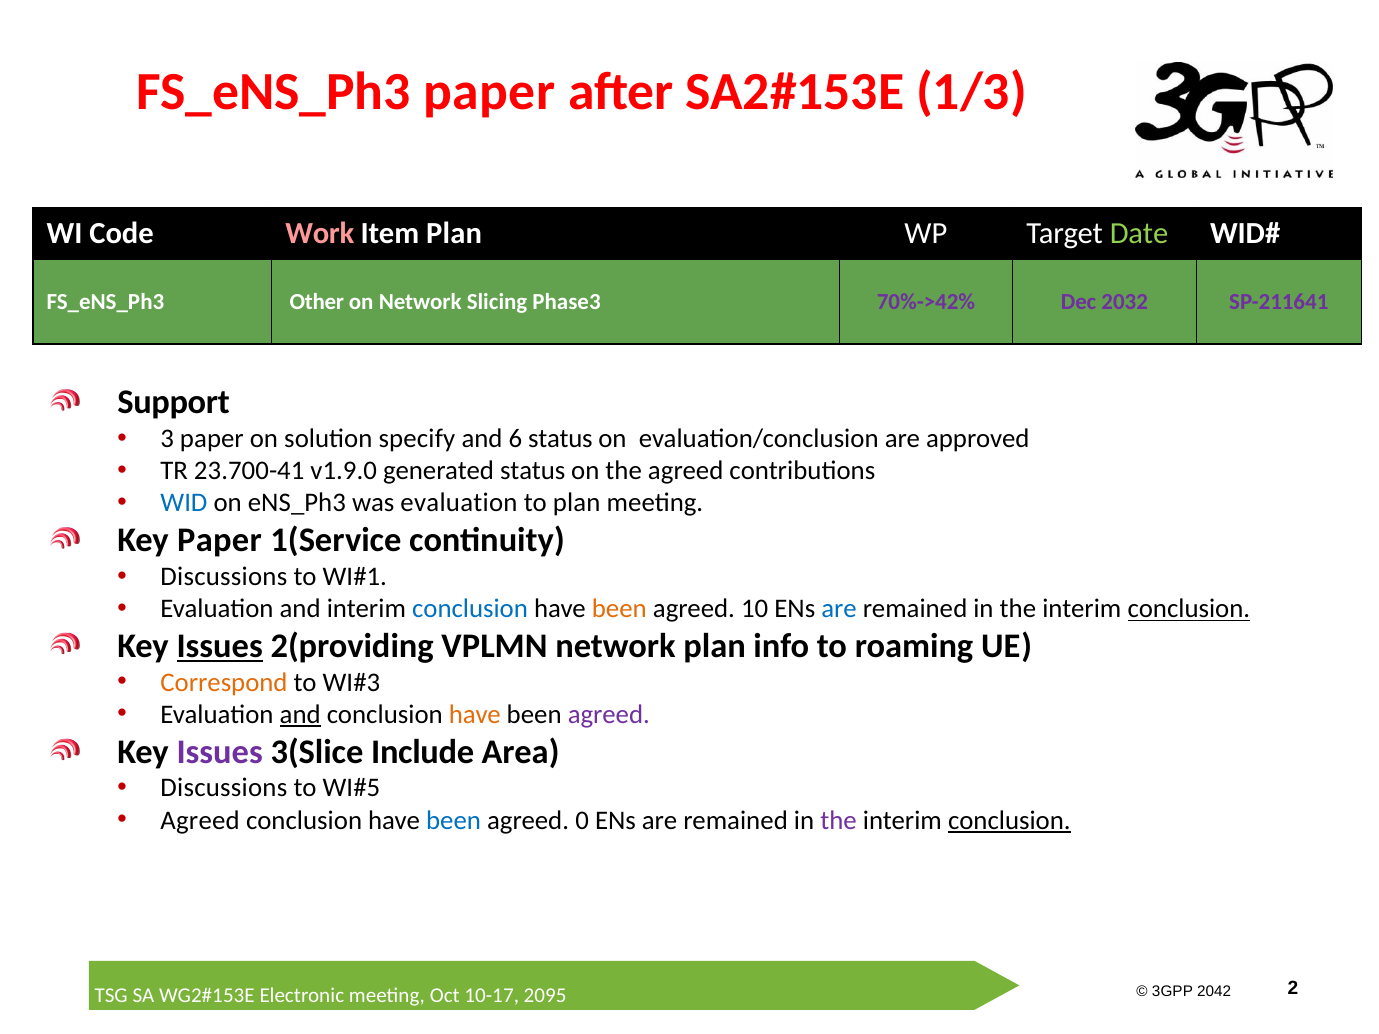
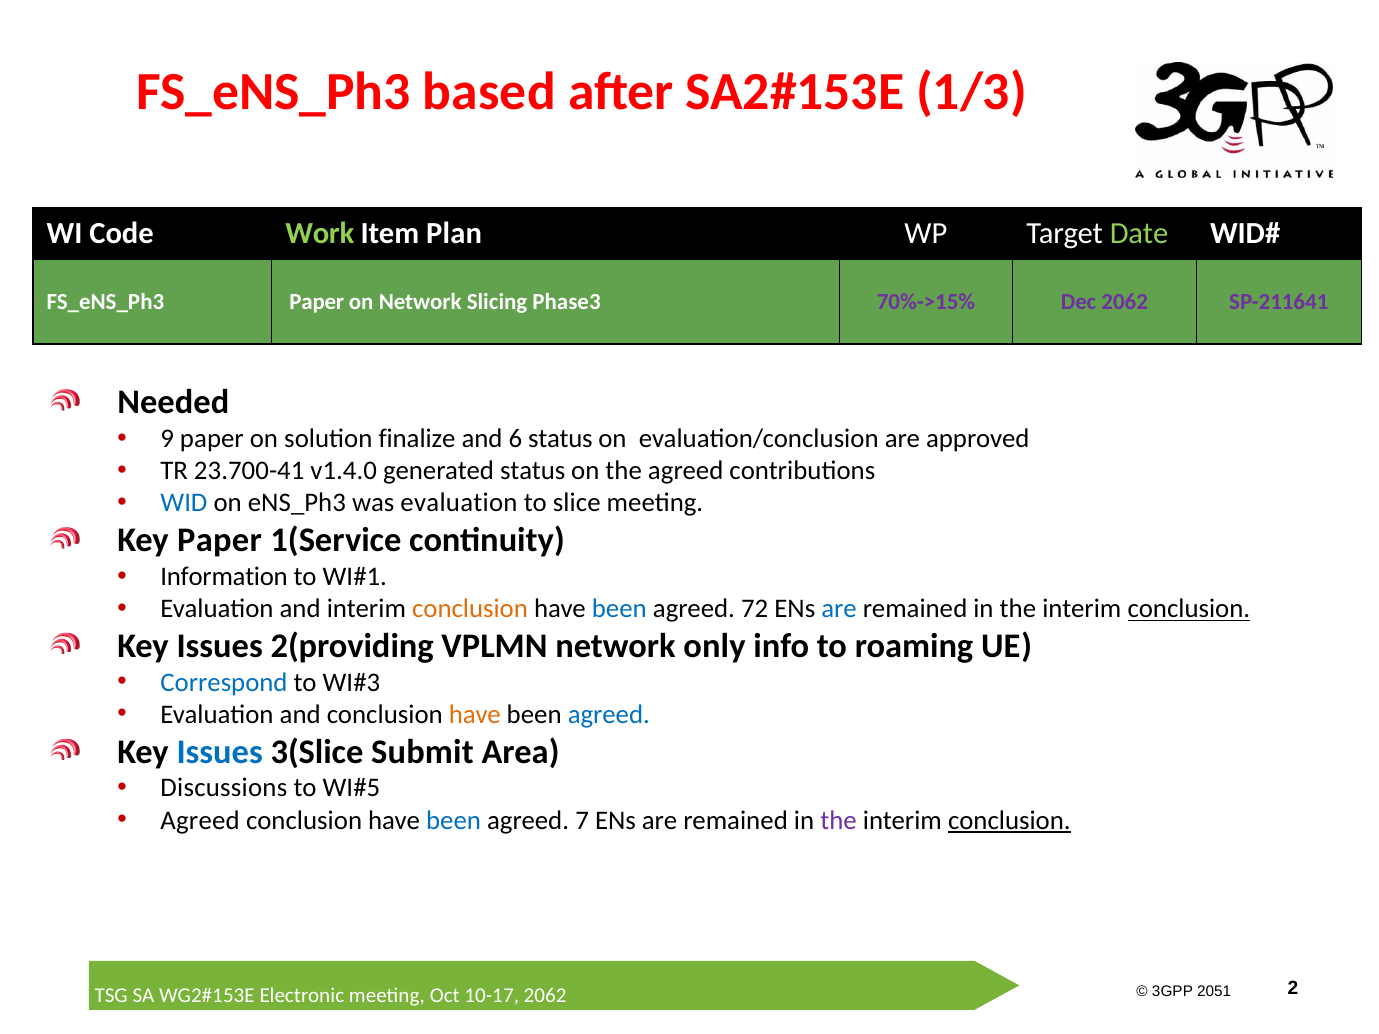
FS_eNS_Ph3 paper: paper -> based
Work colour: pink -> light green
FS_eNS_Ph3 Other: Other -> Paper
70%->42%: 70%->42% -> 70%->15%
Dec 2032: 2032 -> 2062
Support: Support -> Needed
3: 3 -> 9
specify: specify -> finalize
v1.9.0: v1.9.0 -> v1.4.0
to plan: plan -> slice
Discussions at (224, 577): Discussions -> Information
conclusion at (470, 609) colour: blue -> orange
been at (619, 609) colour: orange -> blue
10: 10 -> 72
Issues at (220, 646) underline: present -> none
network plan: plan -> only
Correspond colour: orange -> blue
and at (300, 715) underline: present -> none
agreed at (609, 715) colour: purple -> blue
Issues at (220, 752) colour: purple -> blue
Include: Include -> Submit
0: 0 -> 7
2042: 2042 -> 2051
2095 at (545, 995): 2095 -> 2062
